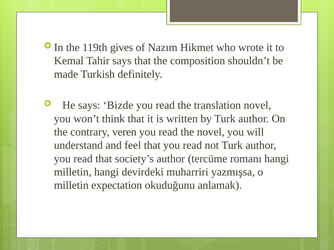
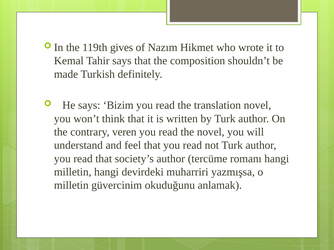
Bizde: Bizde -> Bizim
expectation: expectation -> güvercinim
